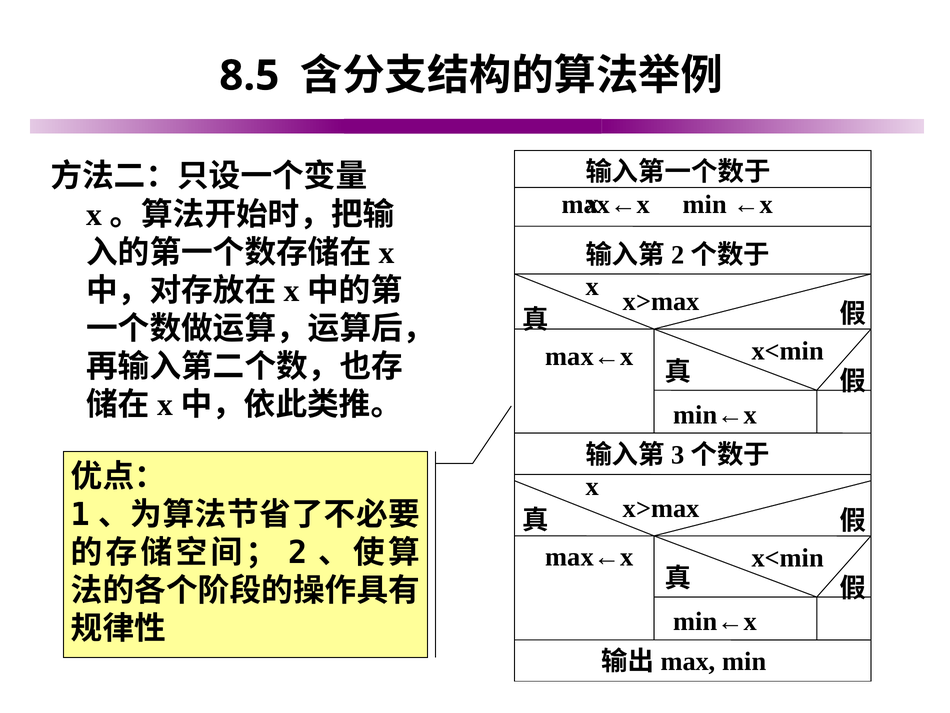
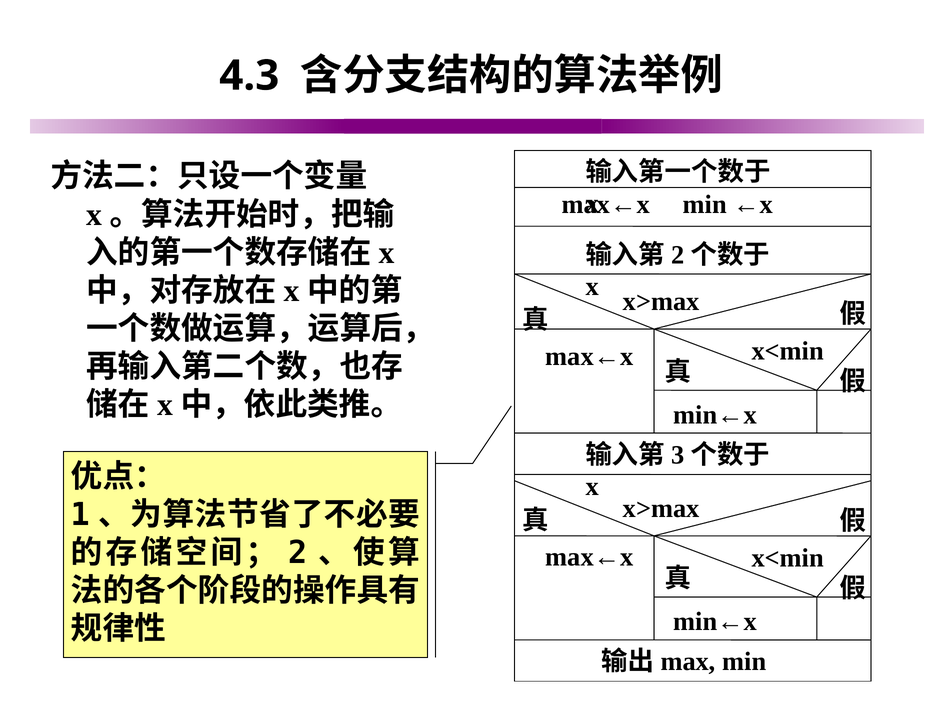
8.5: 8.5 -> 4.3
